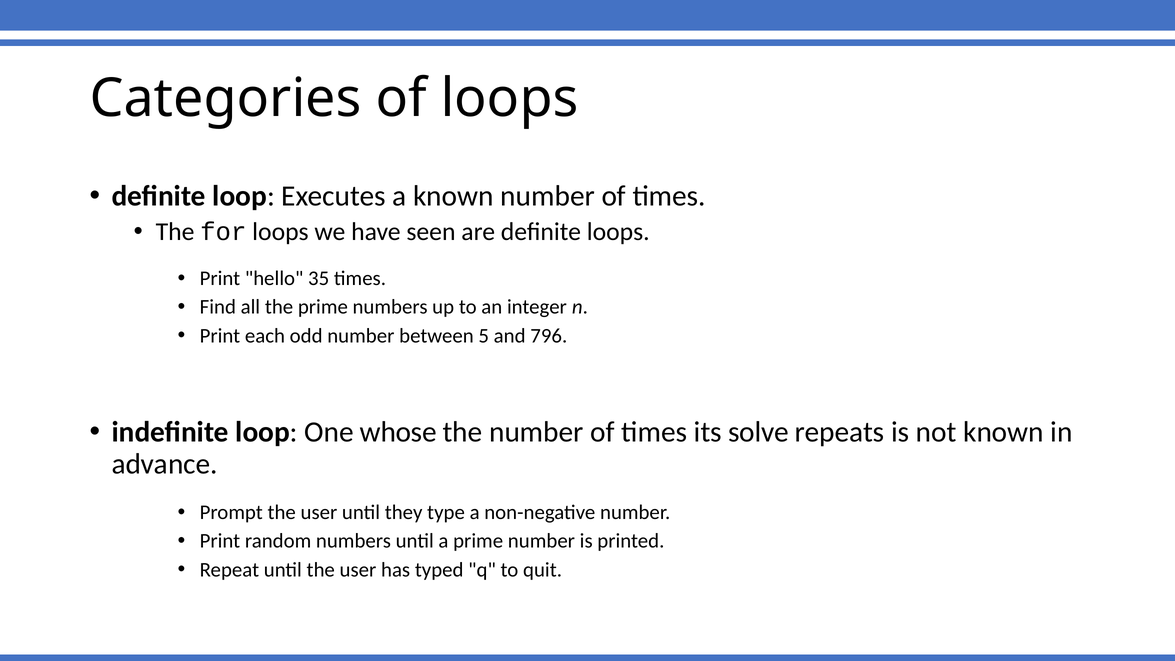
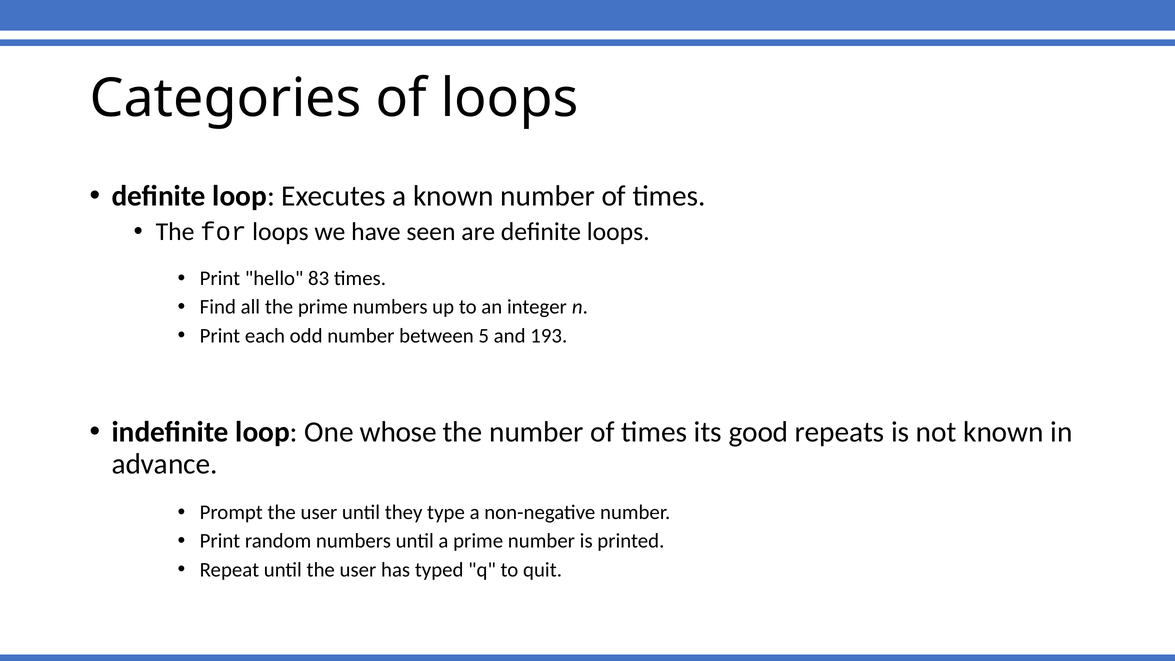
35: 35 -> 83
796: 796 -> 193
solve: solve -> good
